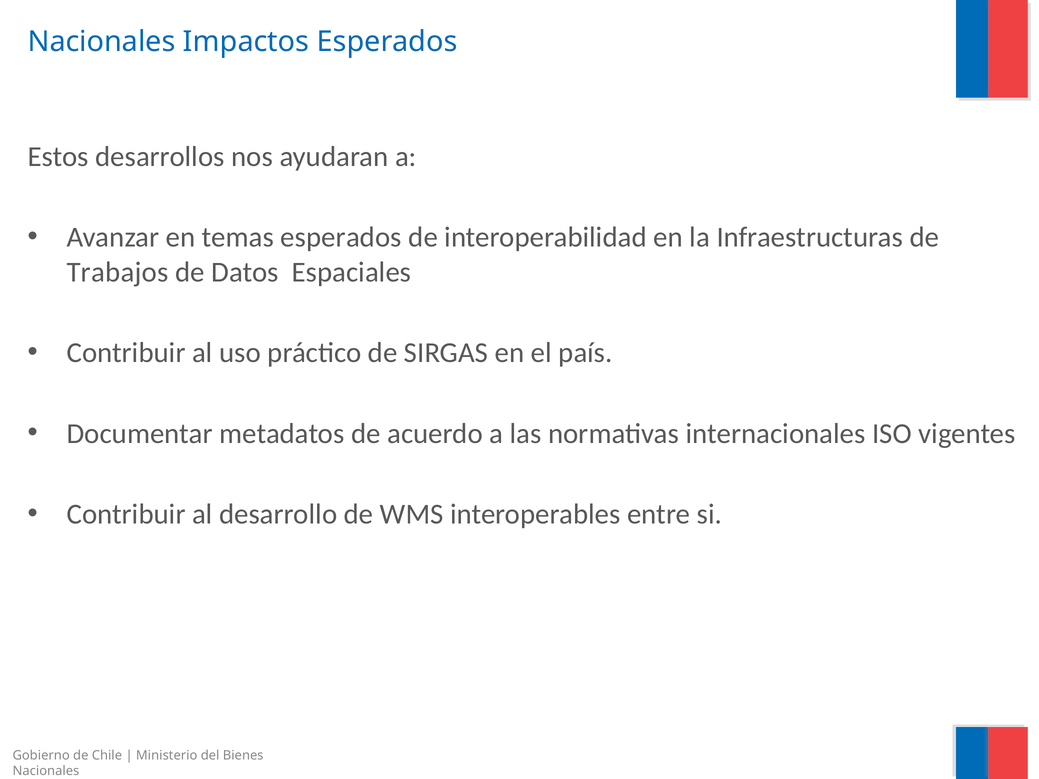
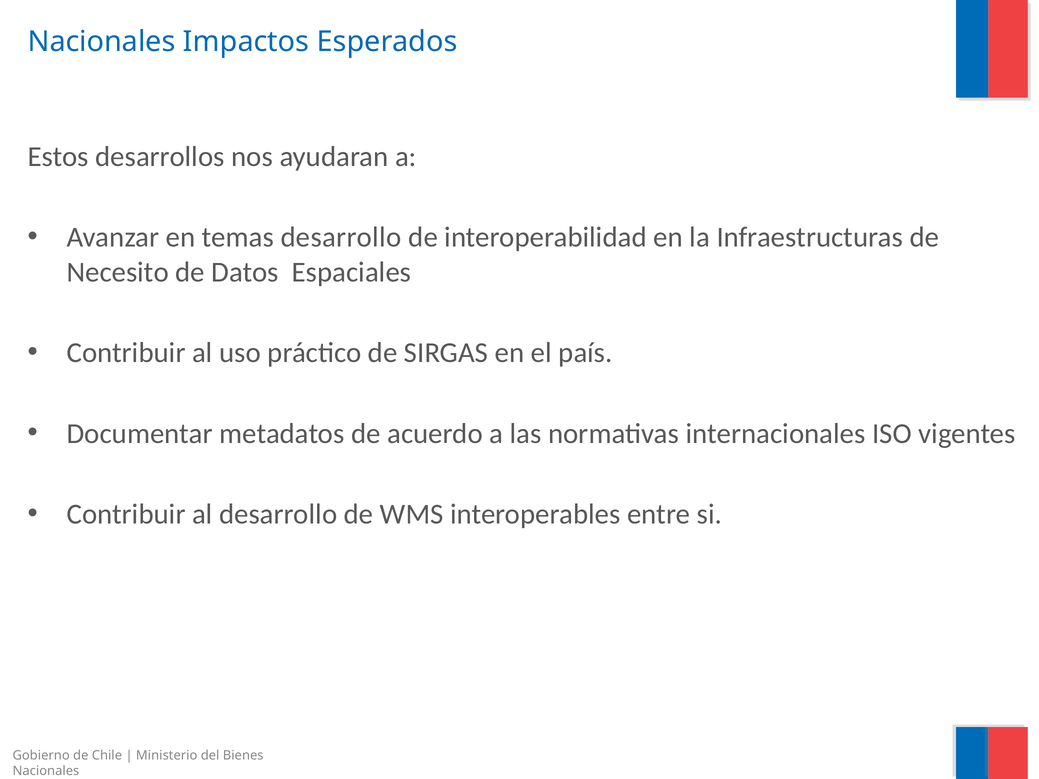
temas esperados: esperados -> desarrollo
Trabajos: Trabajos -> Necesito
